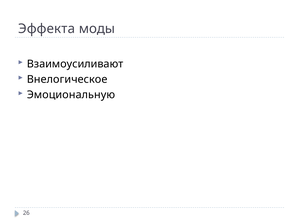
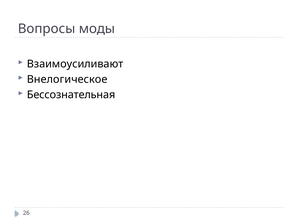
Эффекта: Эффекта -> Вопросы
Эмоциональную: Эмоциональную -> Бессознательная
